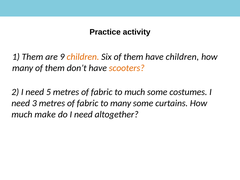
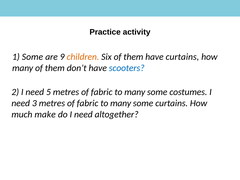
1 Them: Them -> Some
have children: children -> curtains
scooters colour: orange -> blue
much at (135, 92): much -> many
